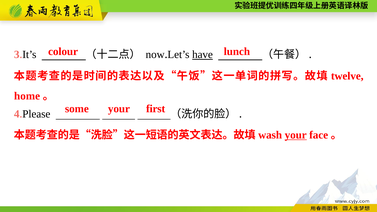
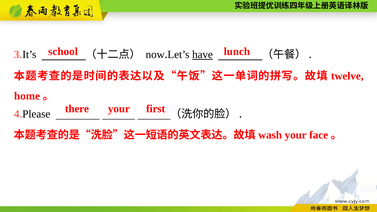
colour: colour -> school
some: some -> there
your at (296, 135) underline: present -> none
